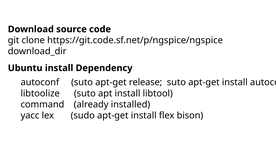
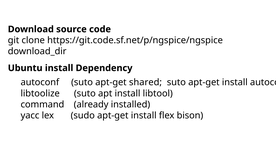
release: release -> shared
